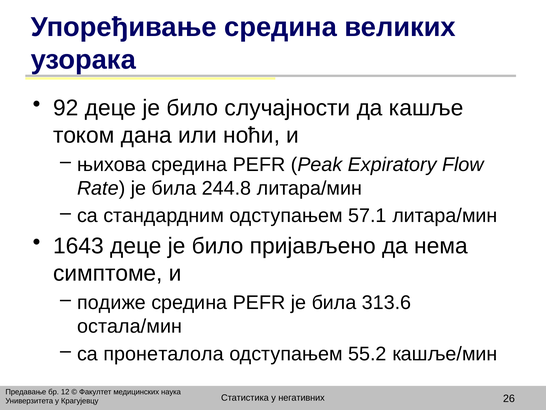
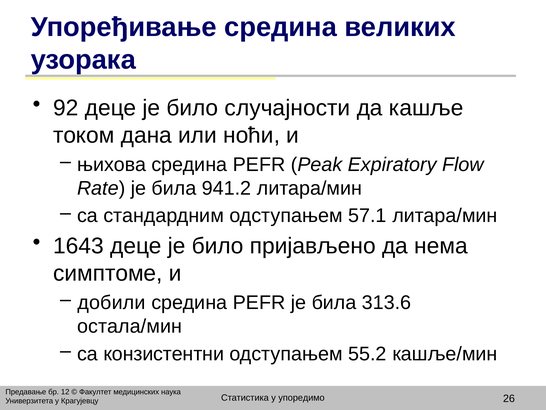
244.8: 244.8 -> 941.2
подиже: подиже -> добили
пронеталола: пронеталола -> конзистентни
негативних: негативних -> упоредимо
